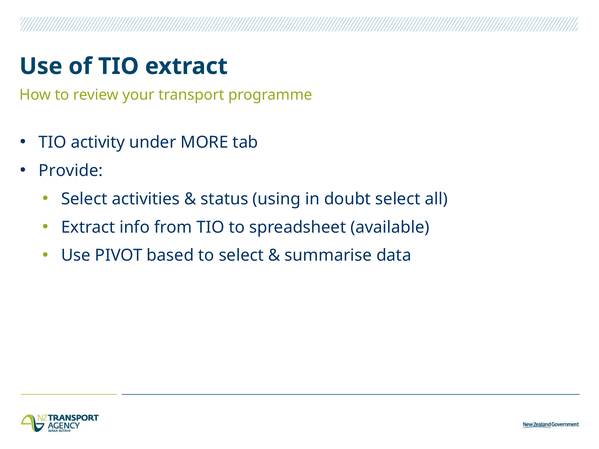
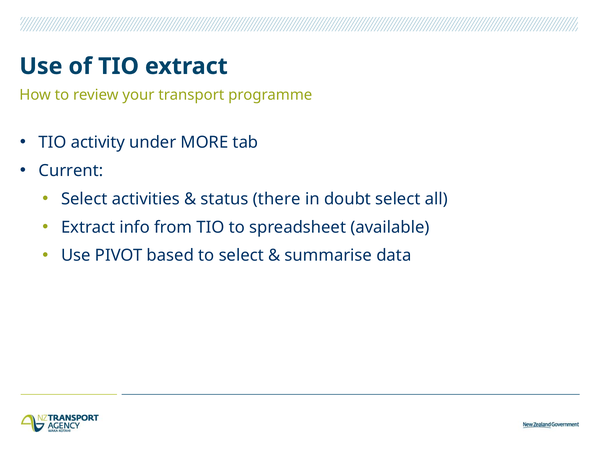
Provide: Provide -> Current
using: using -> there
